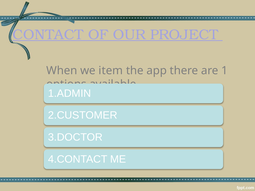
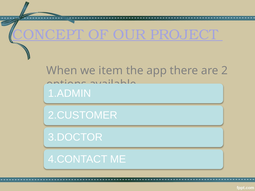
CONTACT: CONTACT -> CONCEPT
1: 1 -> 2
